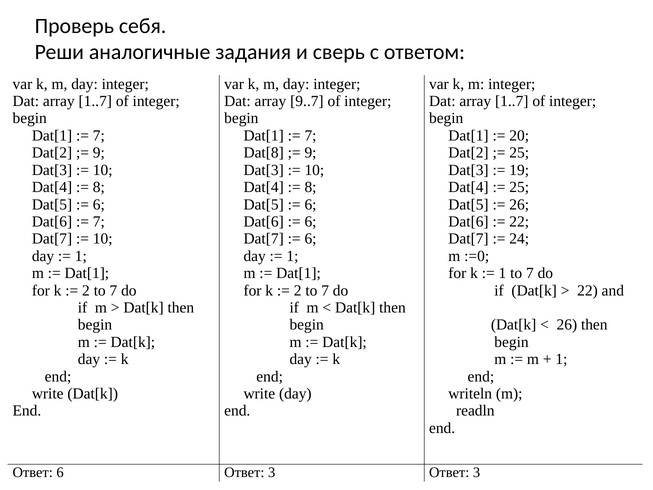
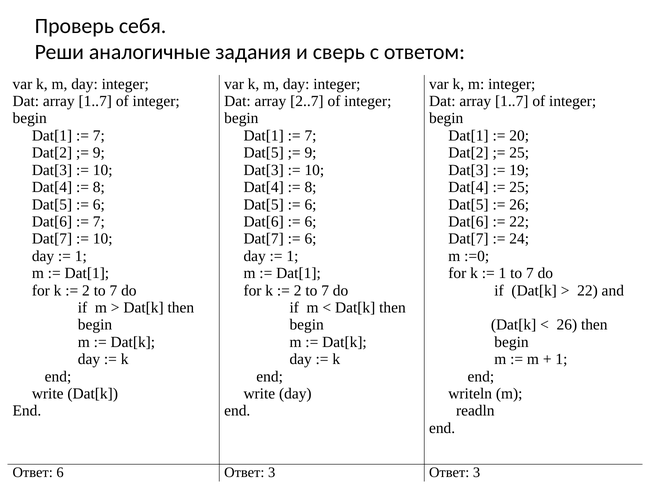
9..7: 9..7 -> 2..7
Dat[8 at (264, 153): Dat[8 -> Dat[5
